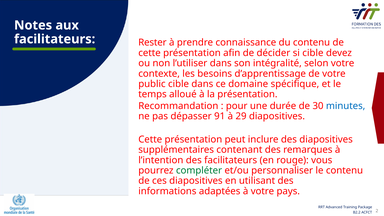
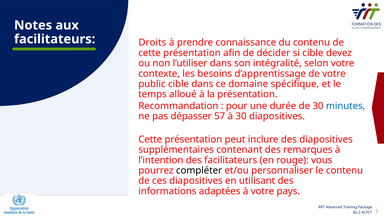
Rester: Rester -> Droits
91: 91 -> 57
à 29: 29 -> 30
compléter colour: green -> black
